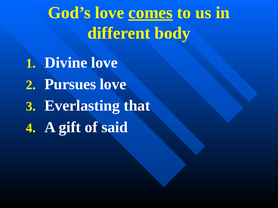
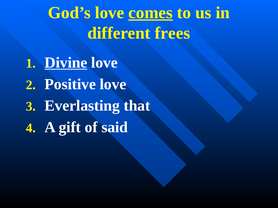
body: body -> frees
Divine underline: none -> present
Pursues: Pursues -> Positive
